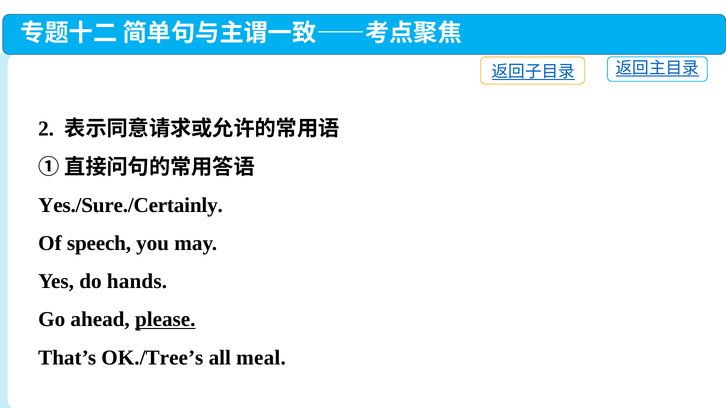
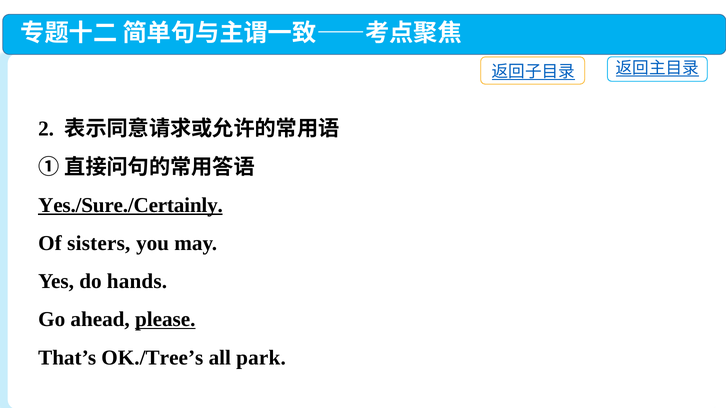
Yes./Sure./Certainly underline: none -> present
speech: speech -> sisters
meal: meal -> park
